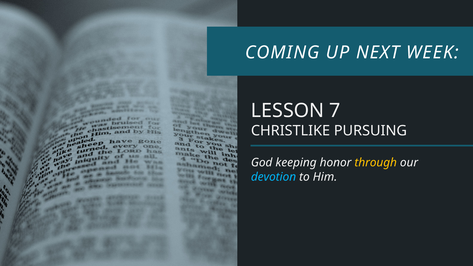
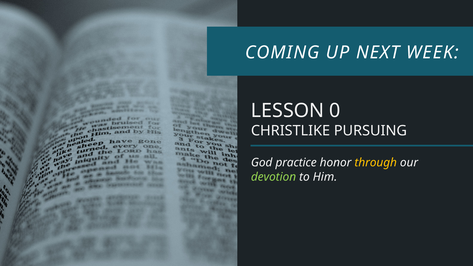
7: 7 -> 0
keeping: keeping -> practice
devotion colour: light blue -> light green
